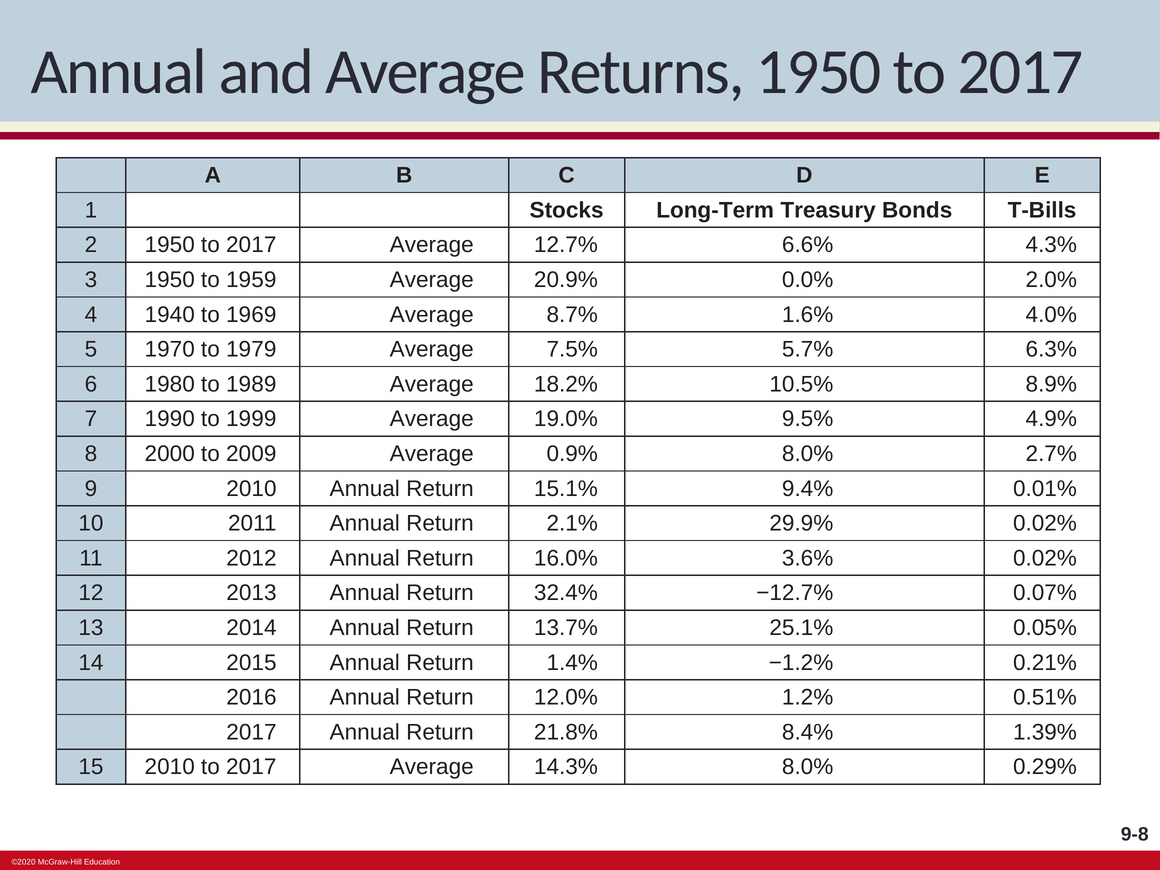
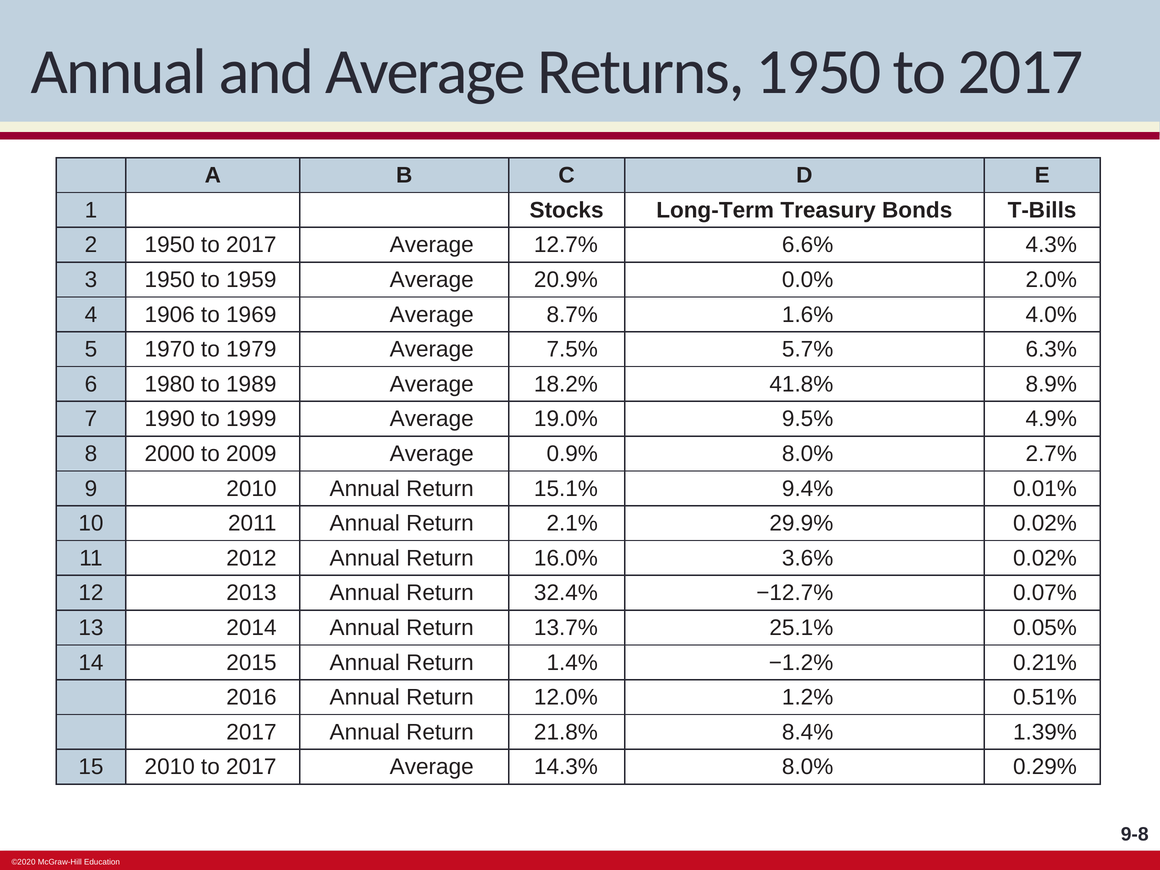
1940: 1940 -> 1906
10.5%: 10.5% -> 41.8%
